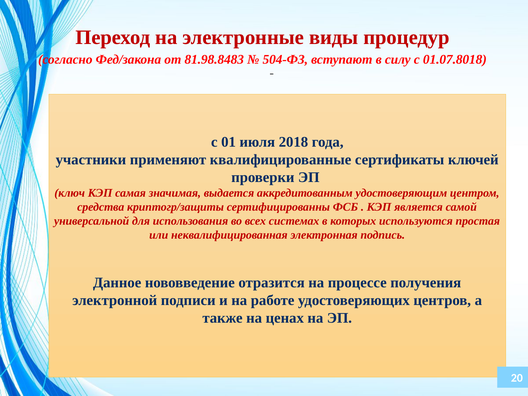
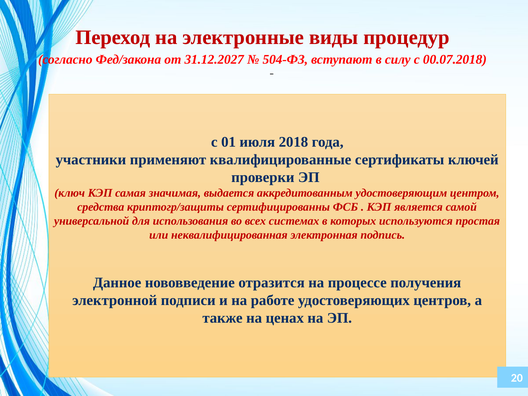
81.98.8483: 81.98.8483 -> 31.12.2027
01.07.8018: 01.07.8018 -> 00.07.2018
